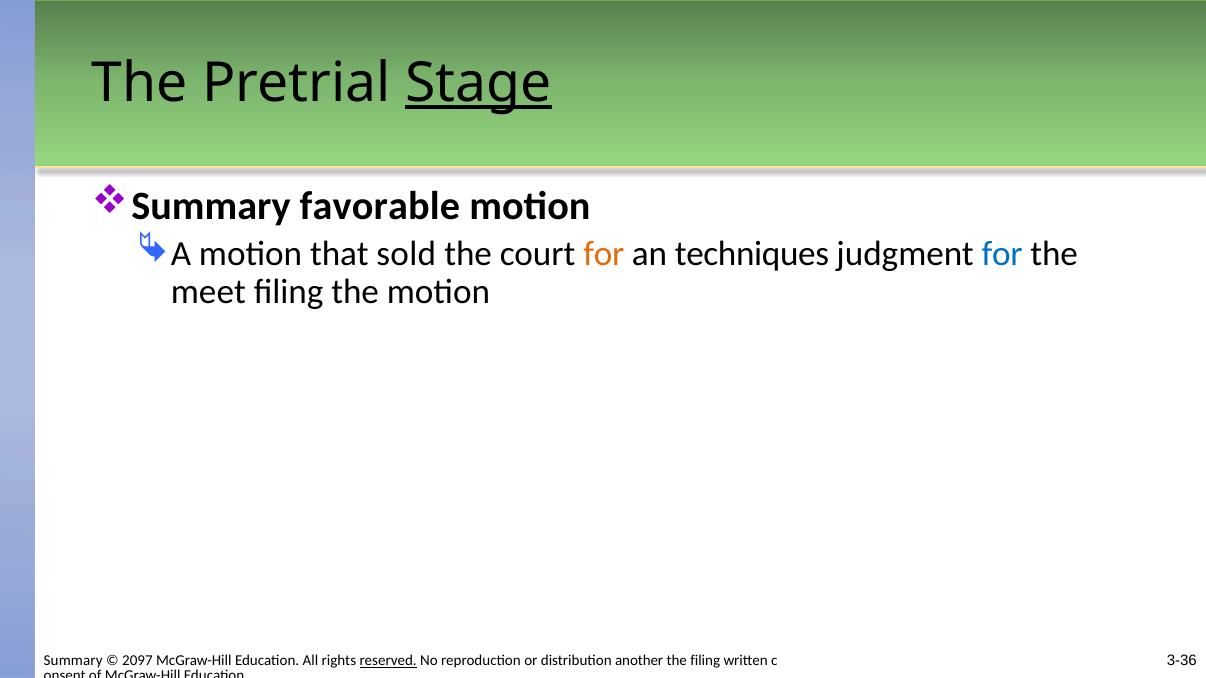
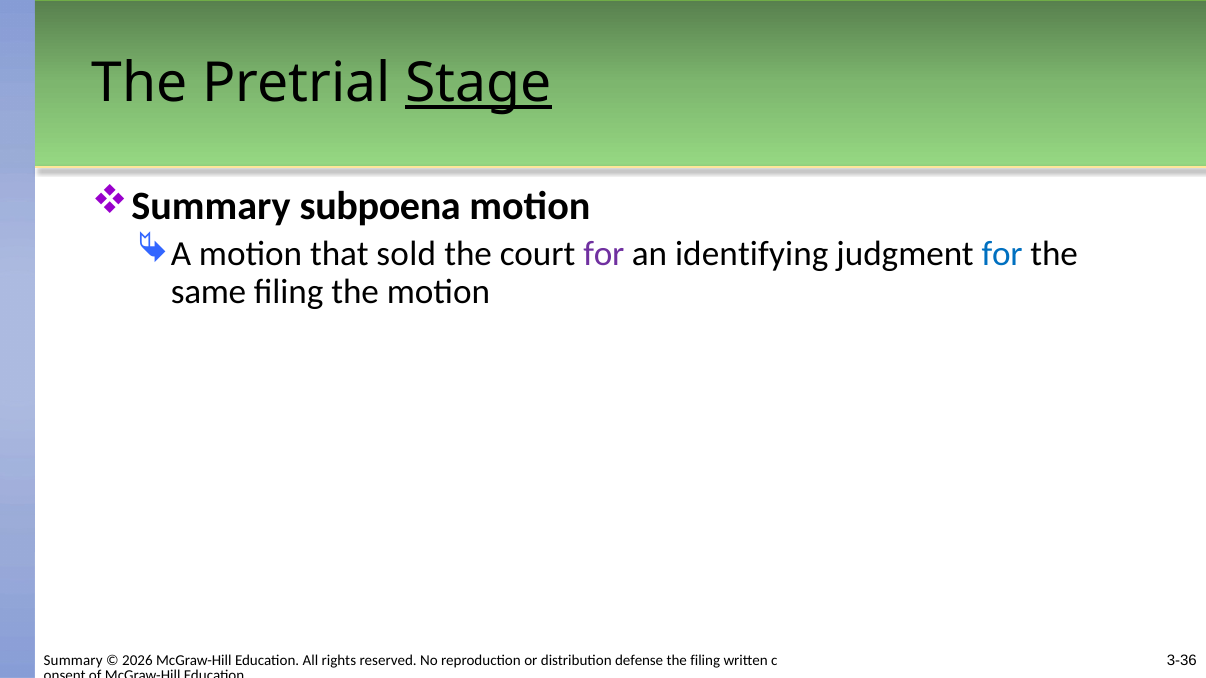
favorable: favorable -> subpoena
for at (604, 254) colour: orange -> purple
techniques: techniques -> identifying
meet: meet -> same
2097: 2097 -> 2026
reserved underline: present -> none
another: another -> defense
